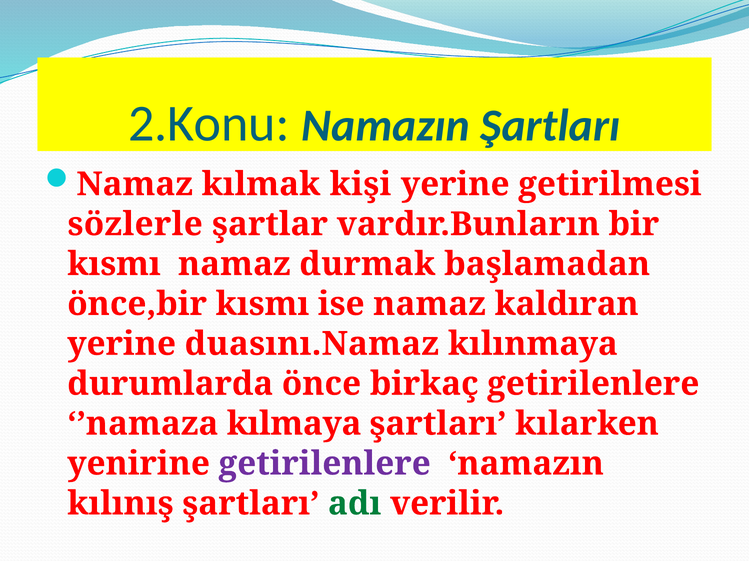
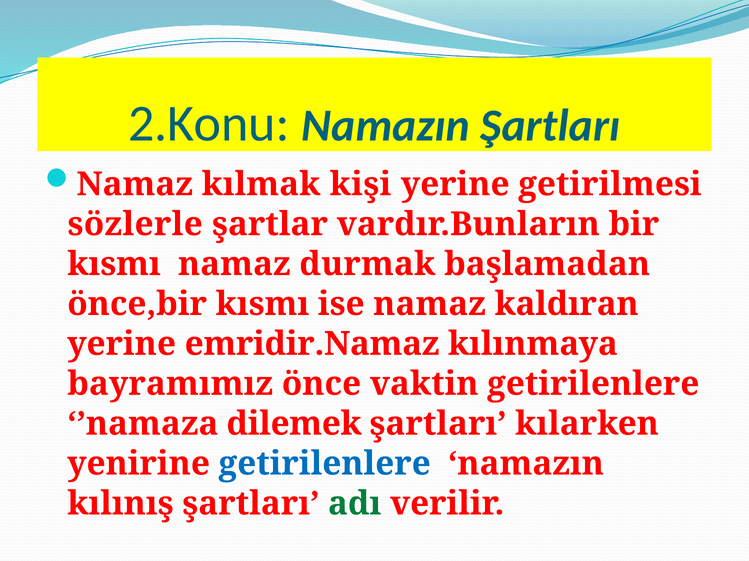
duasını.Namaz: duasını.Namaz -> emridir.Namaz
durumlarda: durumlarda -> bayramımız
birkaç: birkaç -> vaktin
kılmaya: kılmaya -> dilemek
getirilenlere at (325, 464) colour: purple -> blue
